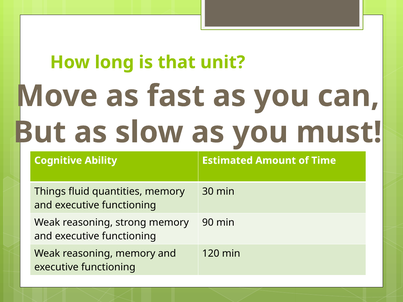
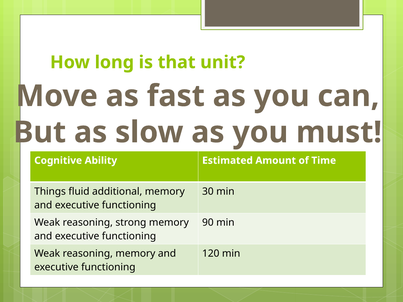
quantities: quantities -> additional
